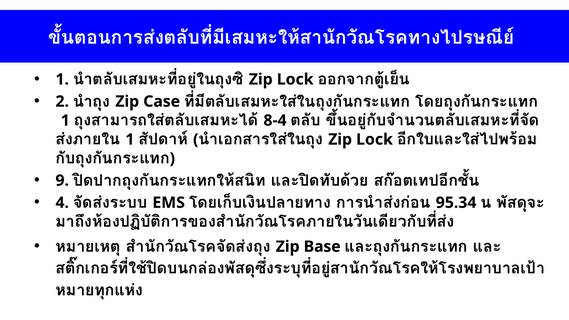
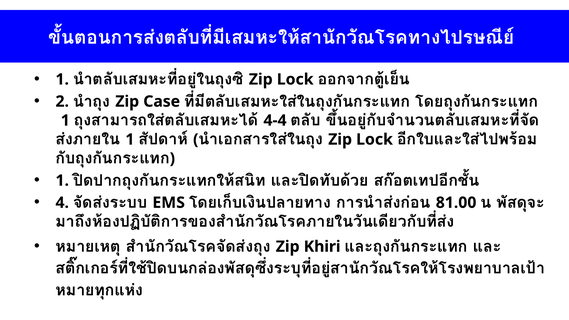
8-4: 8-4 -> 4-4
9 at (62, 181): 9 -> 1
95.34: 95.34 -> 81.00
Base: Base -> Khiri
